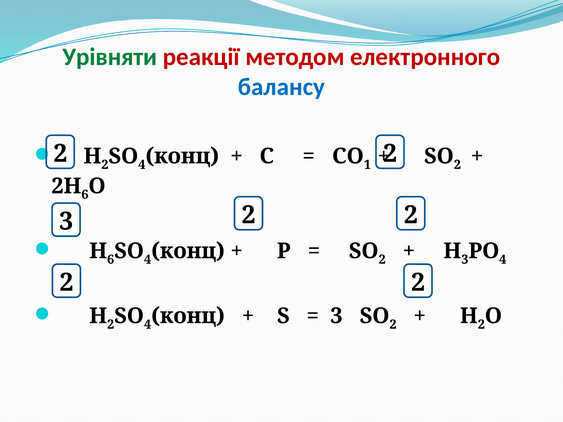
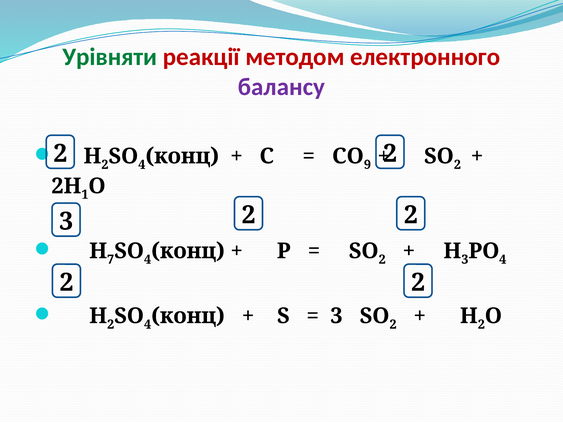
балансу colour: blue -> purple
1: 1 -> 9
6 at (85, 195): 6 -> 1
6 at (111, 260): 6 -> 7
